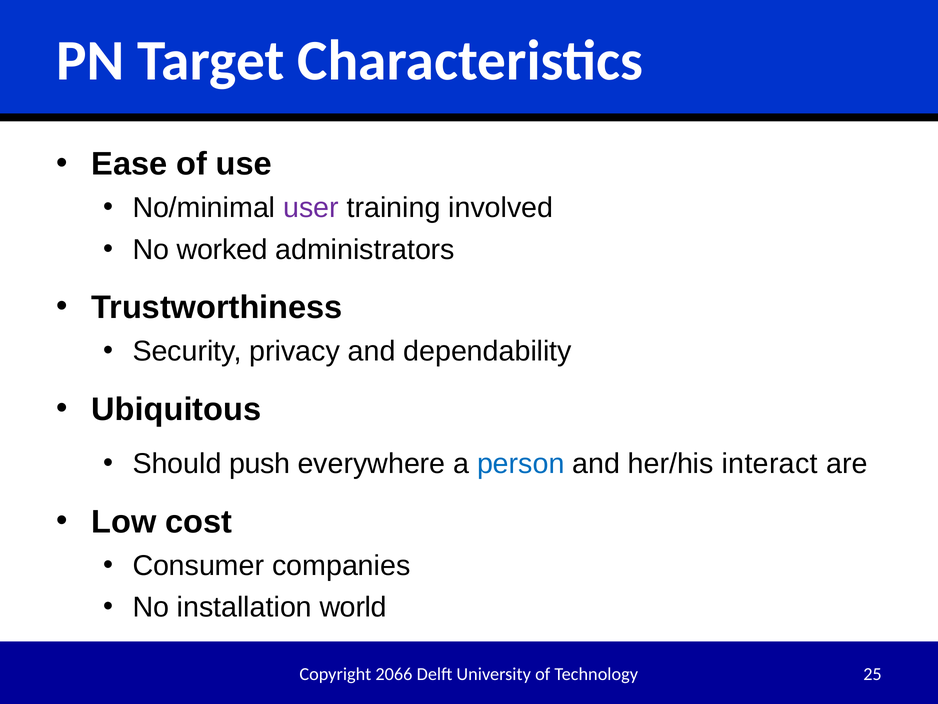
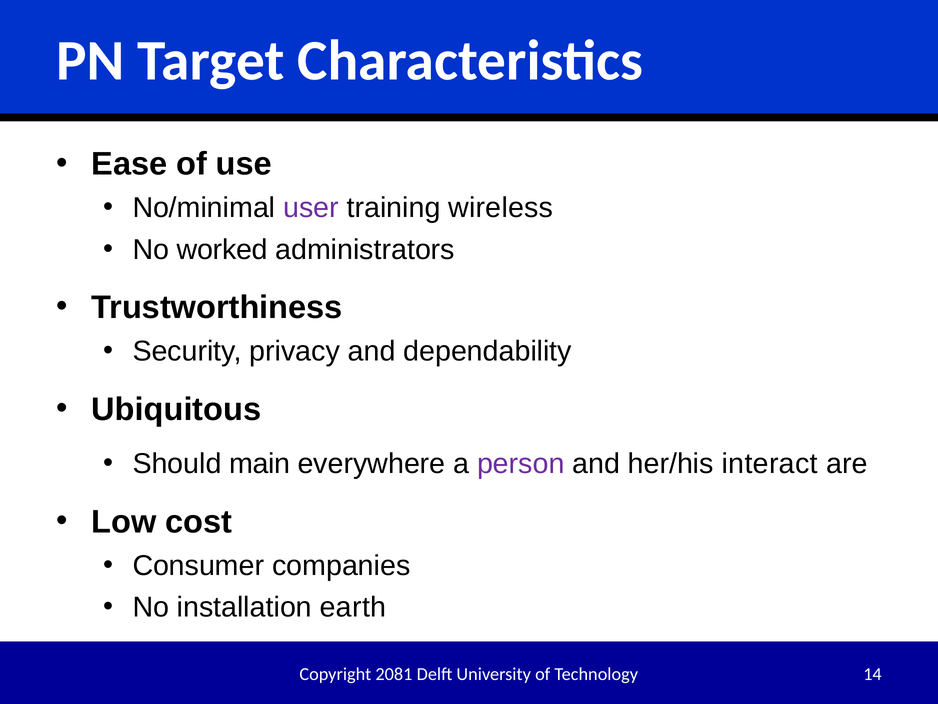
involved: involved -> wireless
push: push -> main
person colour: blue -> purple
world: world -> earth
2066: 2066 -> 2081
25: 25 -> 14
